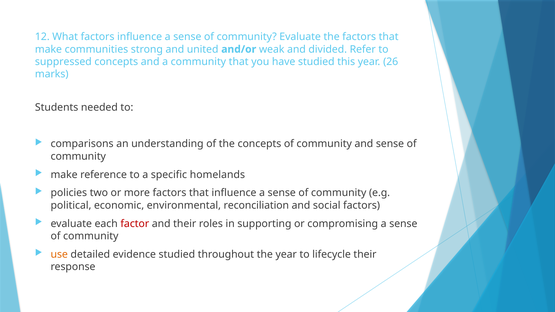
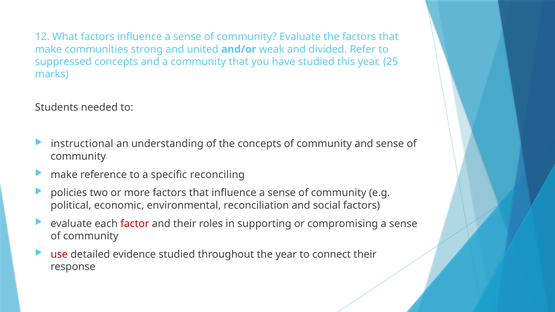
26: 26 -> 25
comparisons: comparisons -> instructional
homelands: homelands -> reconciling
use colour: orange -> red
lifecycle: lifecycle -> connect
